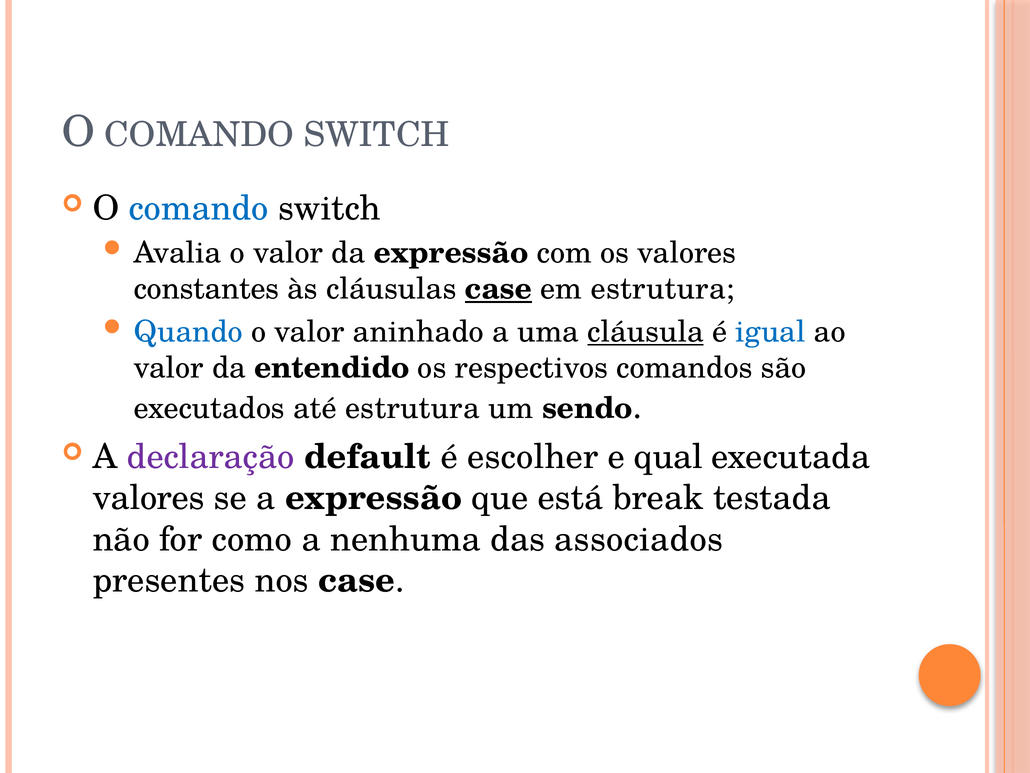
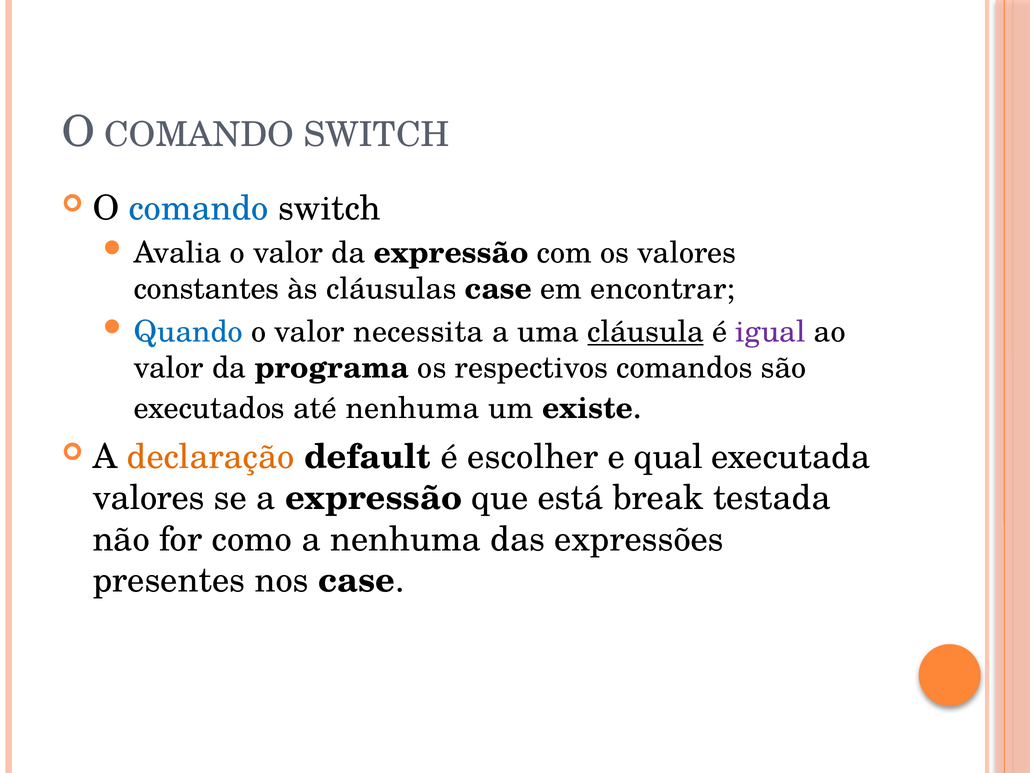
case at (498, 289) underline: present -> none
em estrutura: estrutura -> encontrar
aninhado: aninhado -> necessita
igual colour: blue -> purple
entendido: entendido -> programa
até estrutura: estrutura -> nenhuma
sendo: sendo -> existe
declaração colour: purple -> orange
associados: associados -> expressões
